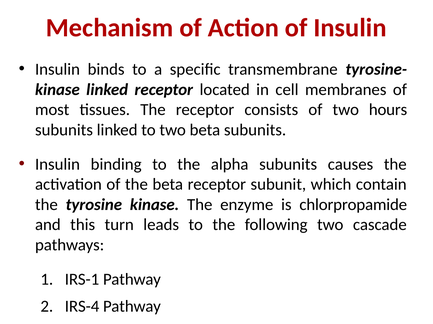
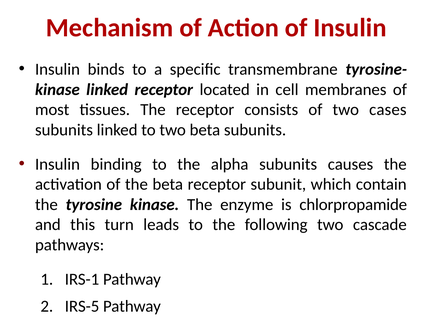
hours: hours -> cases
IRS-4: IRS-4 -> IRS-5
